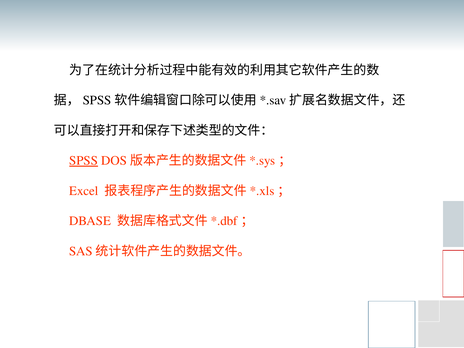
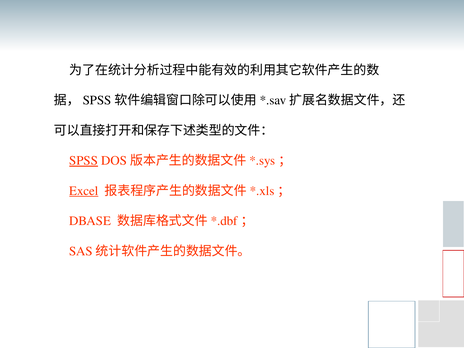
Excel underline: none -> present
